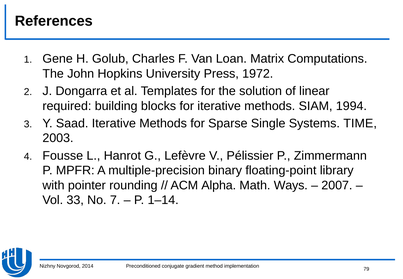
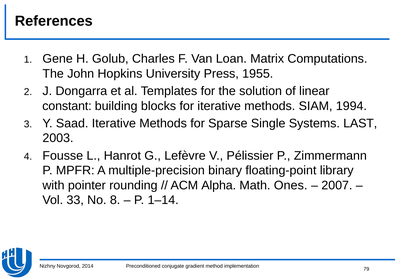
1972: 1972 -> 1955
required: required -> constant
TIME: TIME -> LAST
Ways: Ways -> Ones
7: 7 -> 8
